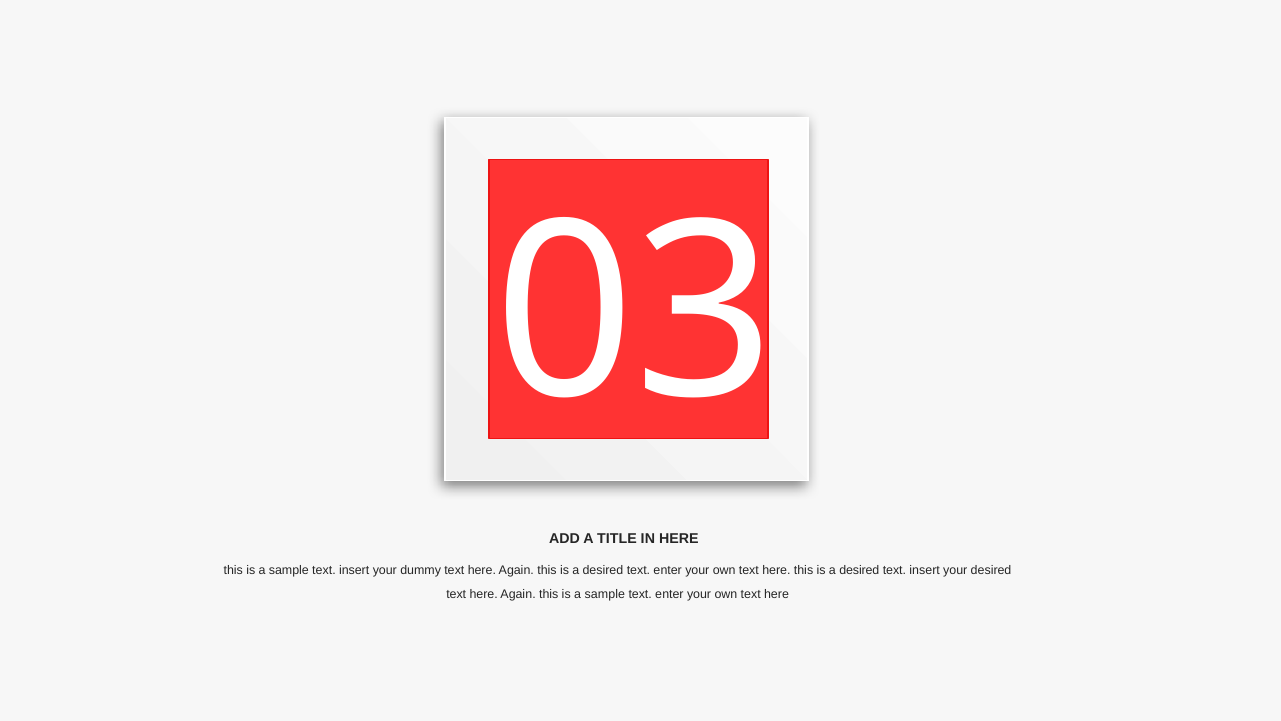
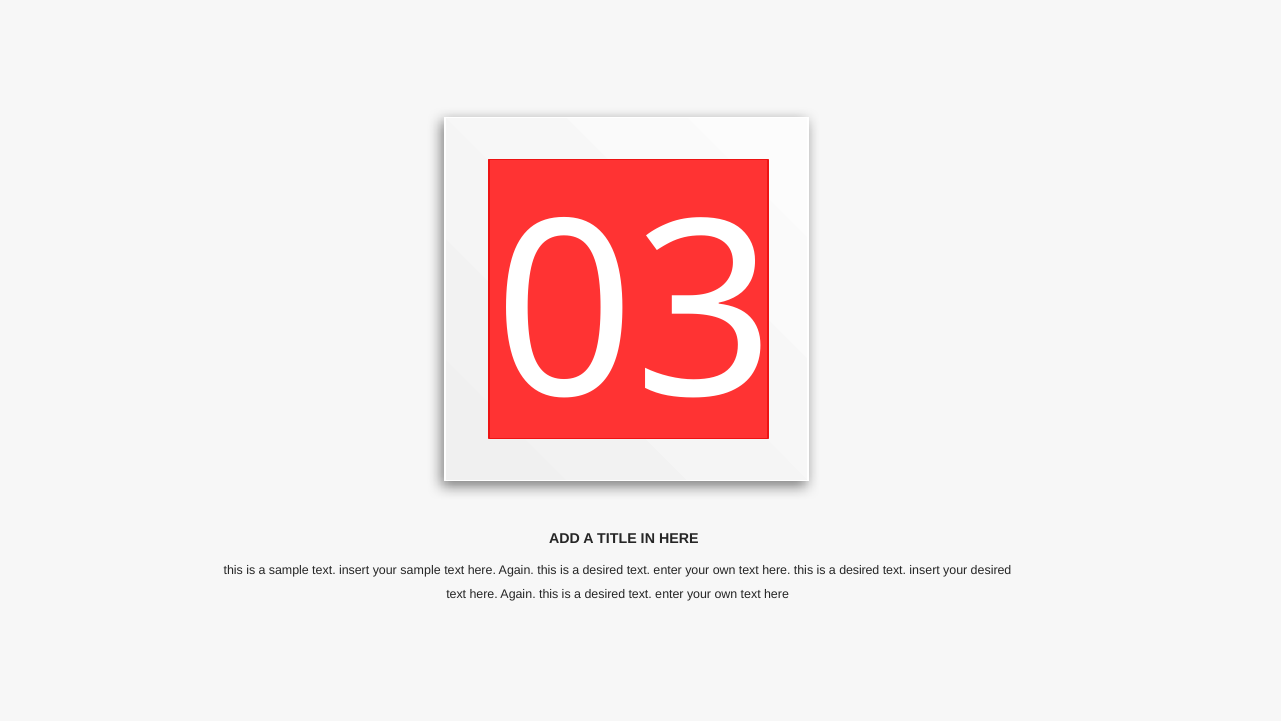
your dummy: dummy -> sample
sample at (605, 595): sample -> desired
